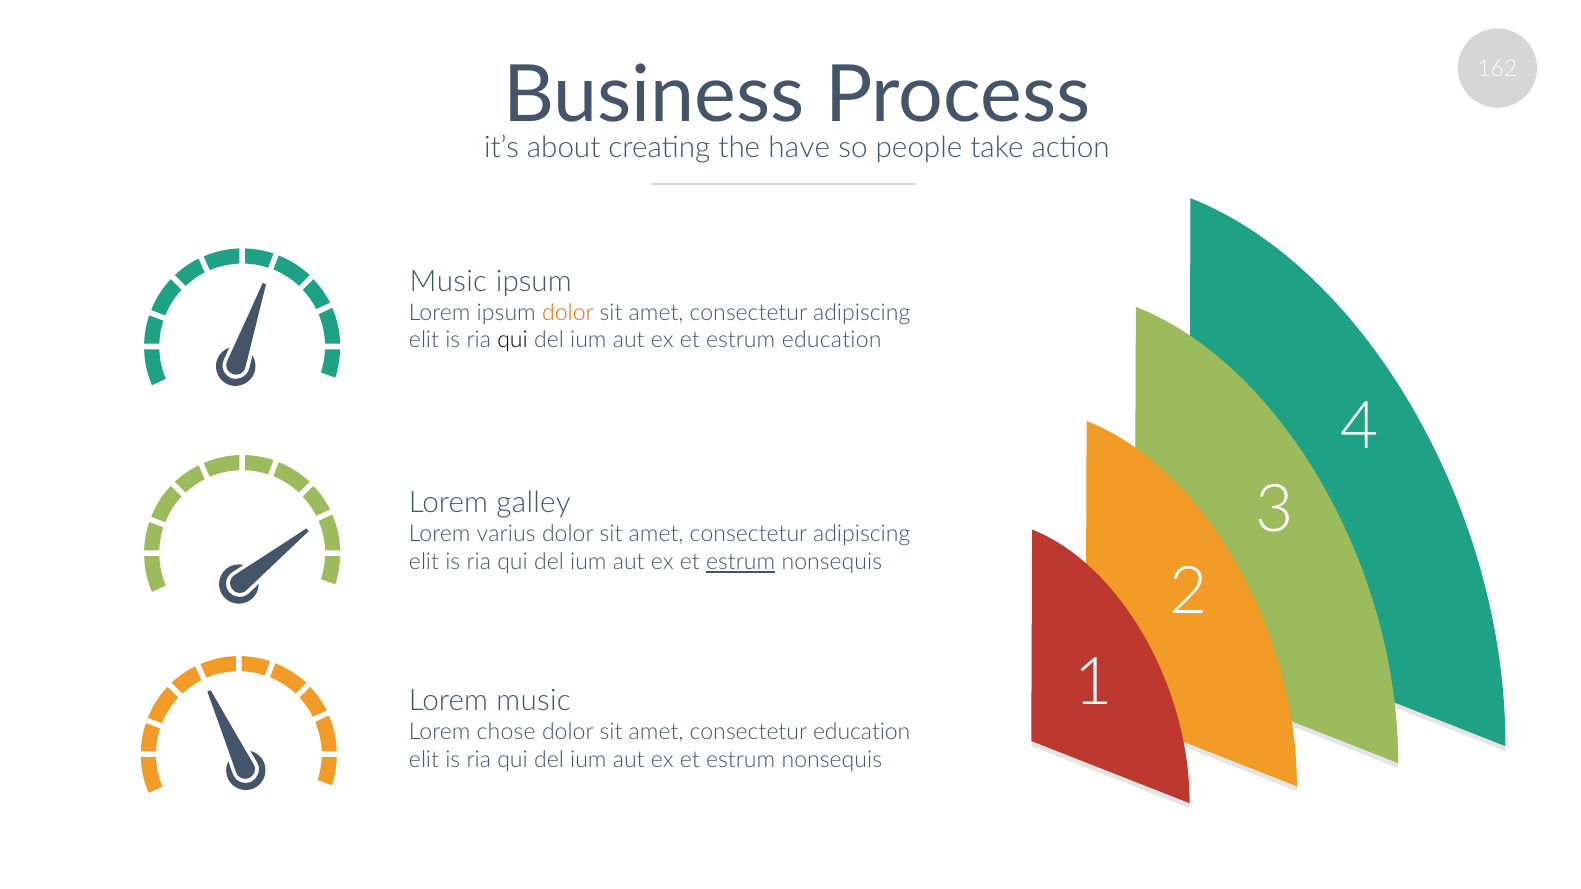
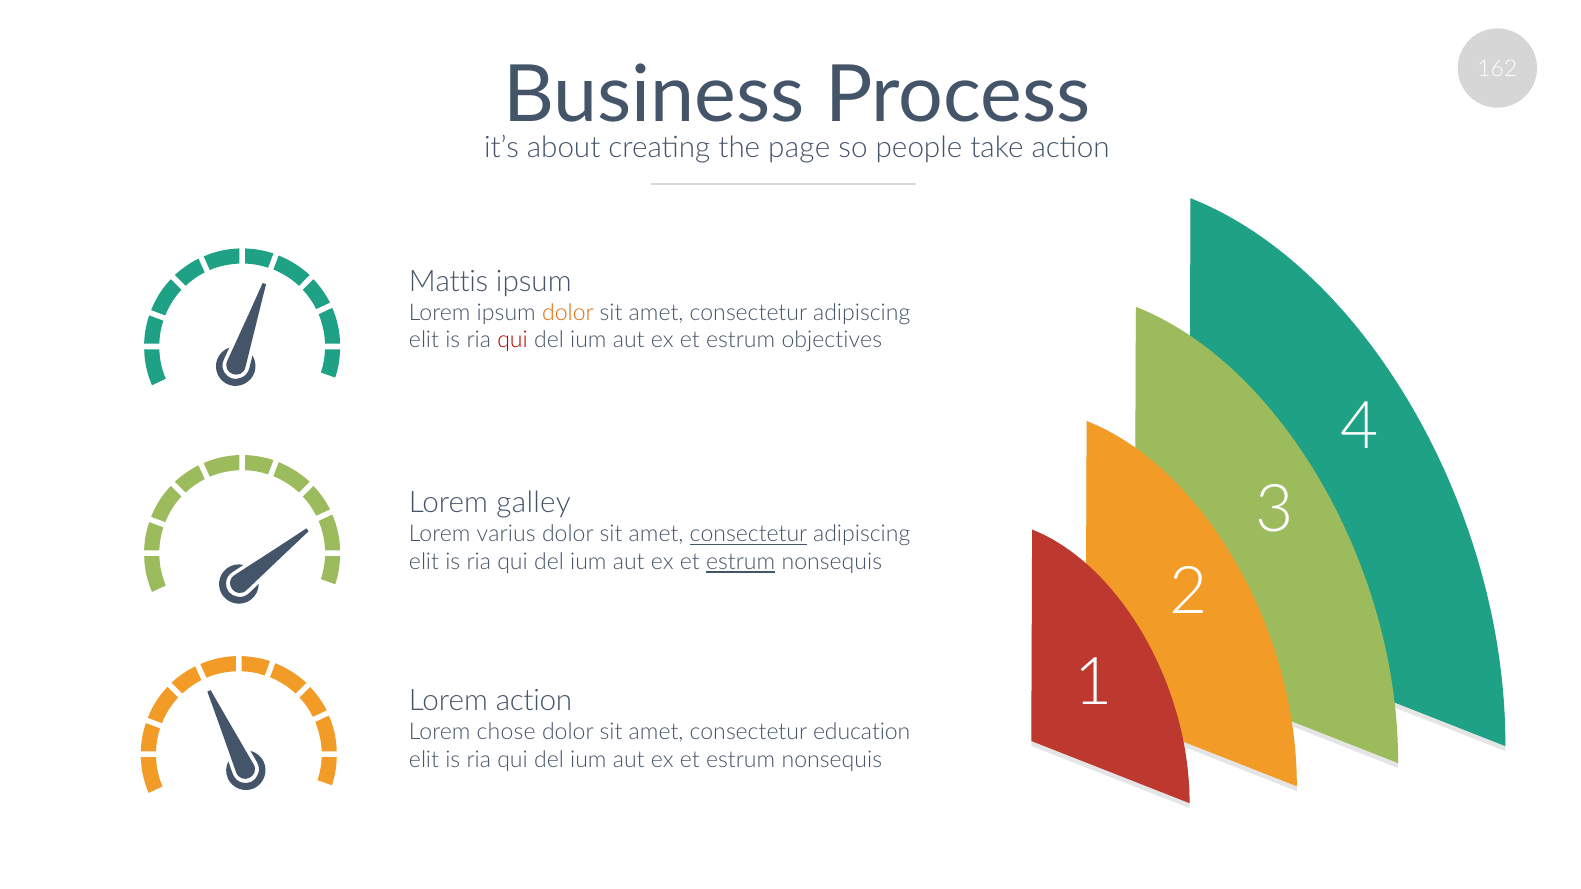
have: have -> page
Music at (448, 281): Music -> Mattis
qui at (513, 340) colour: black -> red
estrum education: education -> objectives
consectetur at (749, 535) underline: none -> present
Lorem music: music -> action
